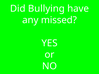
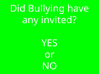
missed: missed -> invited
